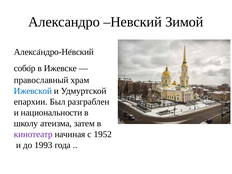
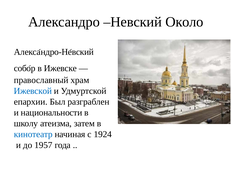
Зимой: Зимой -> Около
кинотеатр colour: purple -> blue
1952: 1952 -> 1924
1993: 1993 -> 1957
